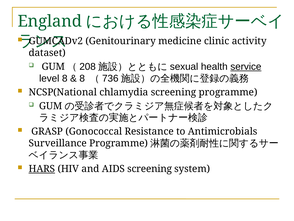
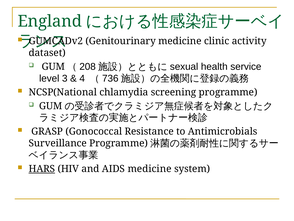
service underline: present -> none
level 8: 8 -> 3
8 at (82, 78): 8 -> 4
AIDS screening: screening -> medicine
